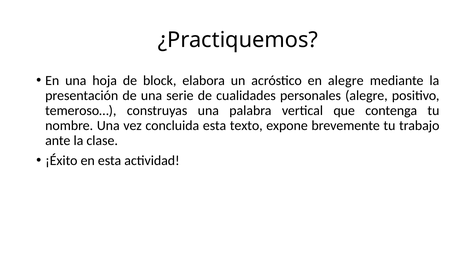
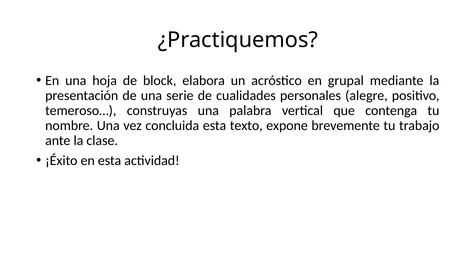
en alegre: alegre -> grupal
